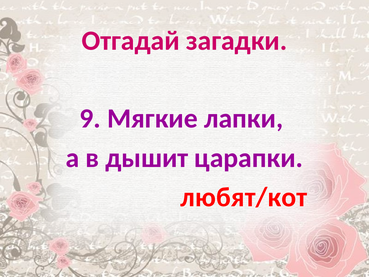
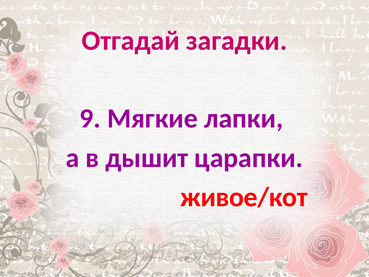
любят/кот: любят/кот -> живое/кот
